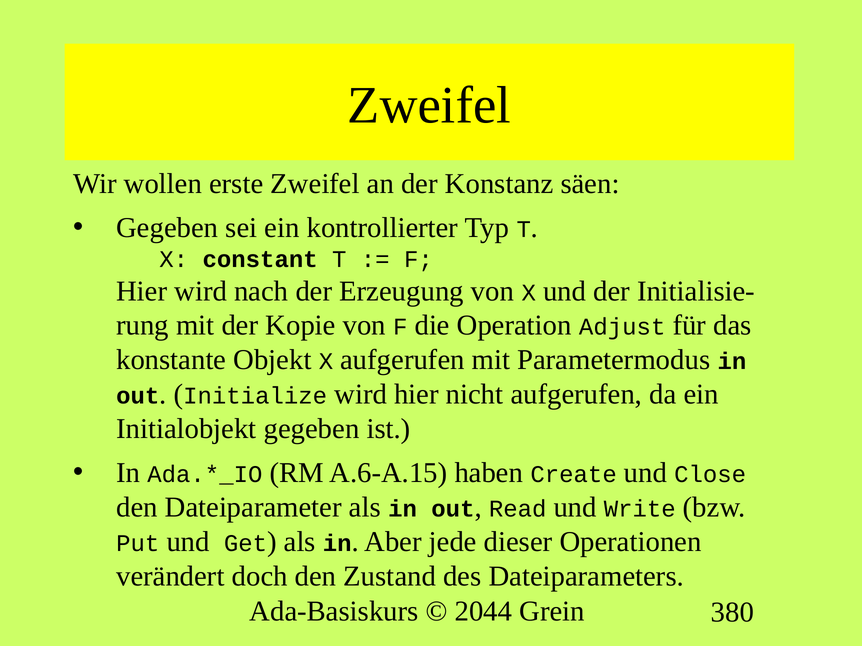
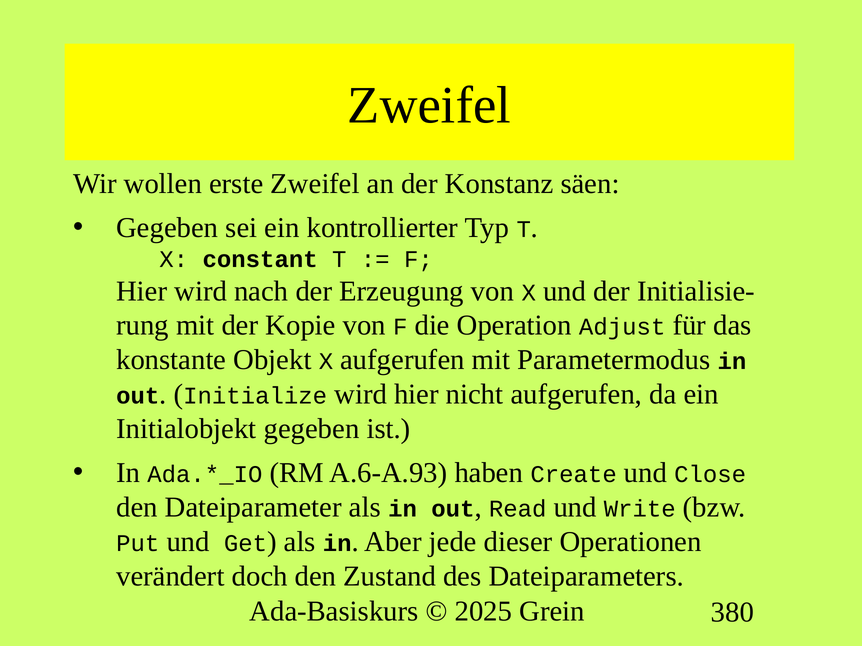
A.6-A.15: A.6-A.15 -> A.6-A.93
2044: 2044 -> 2025
